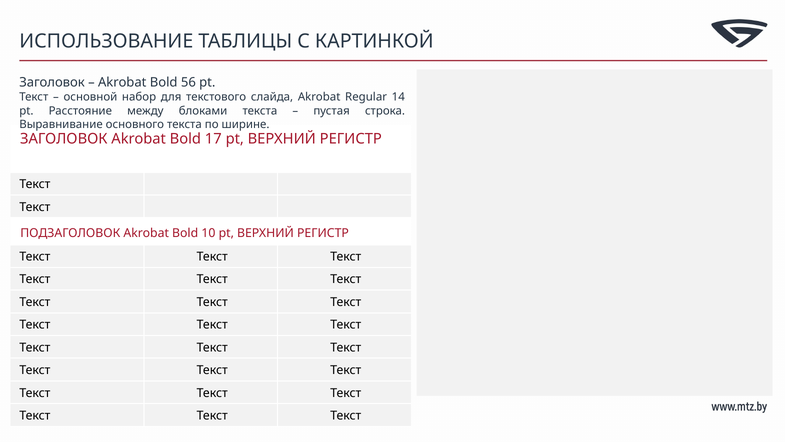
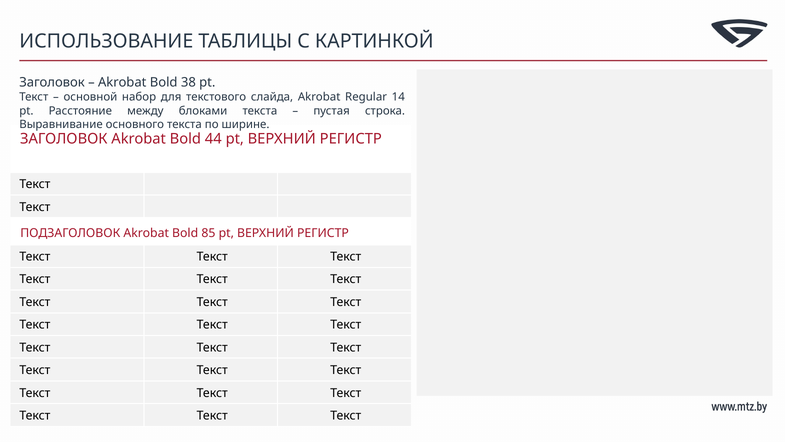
56: 56 -> 38
17: 17 -> 44
10: 10 -> 85
